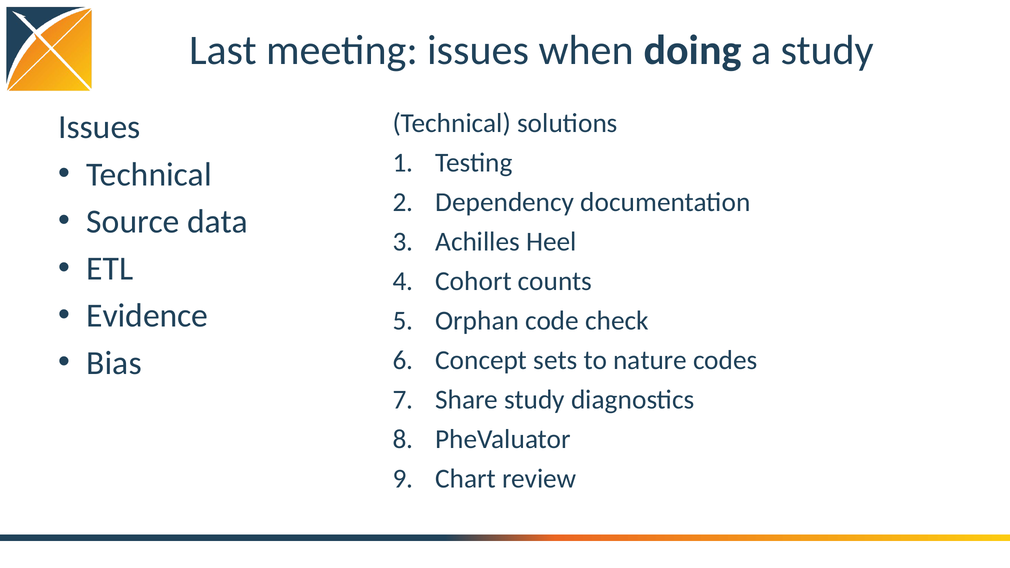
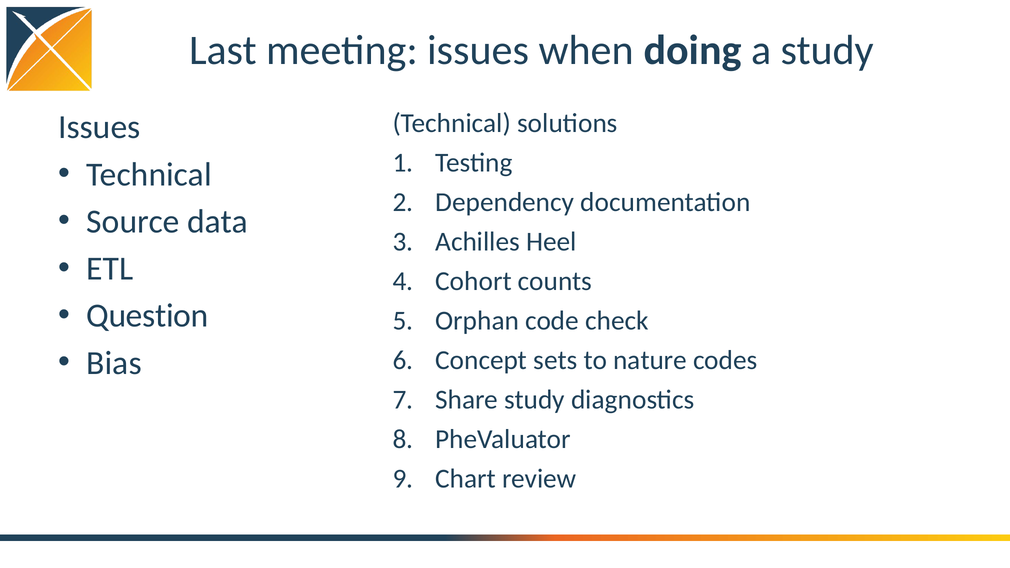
Evidence: Evidence -> Question
